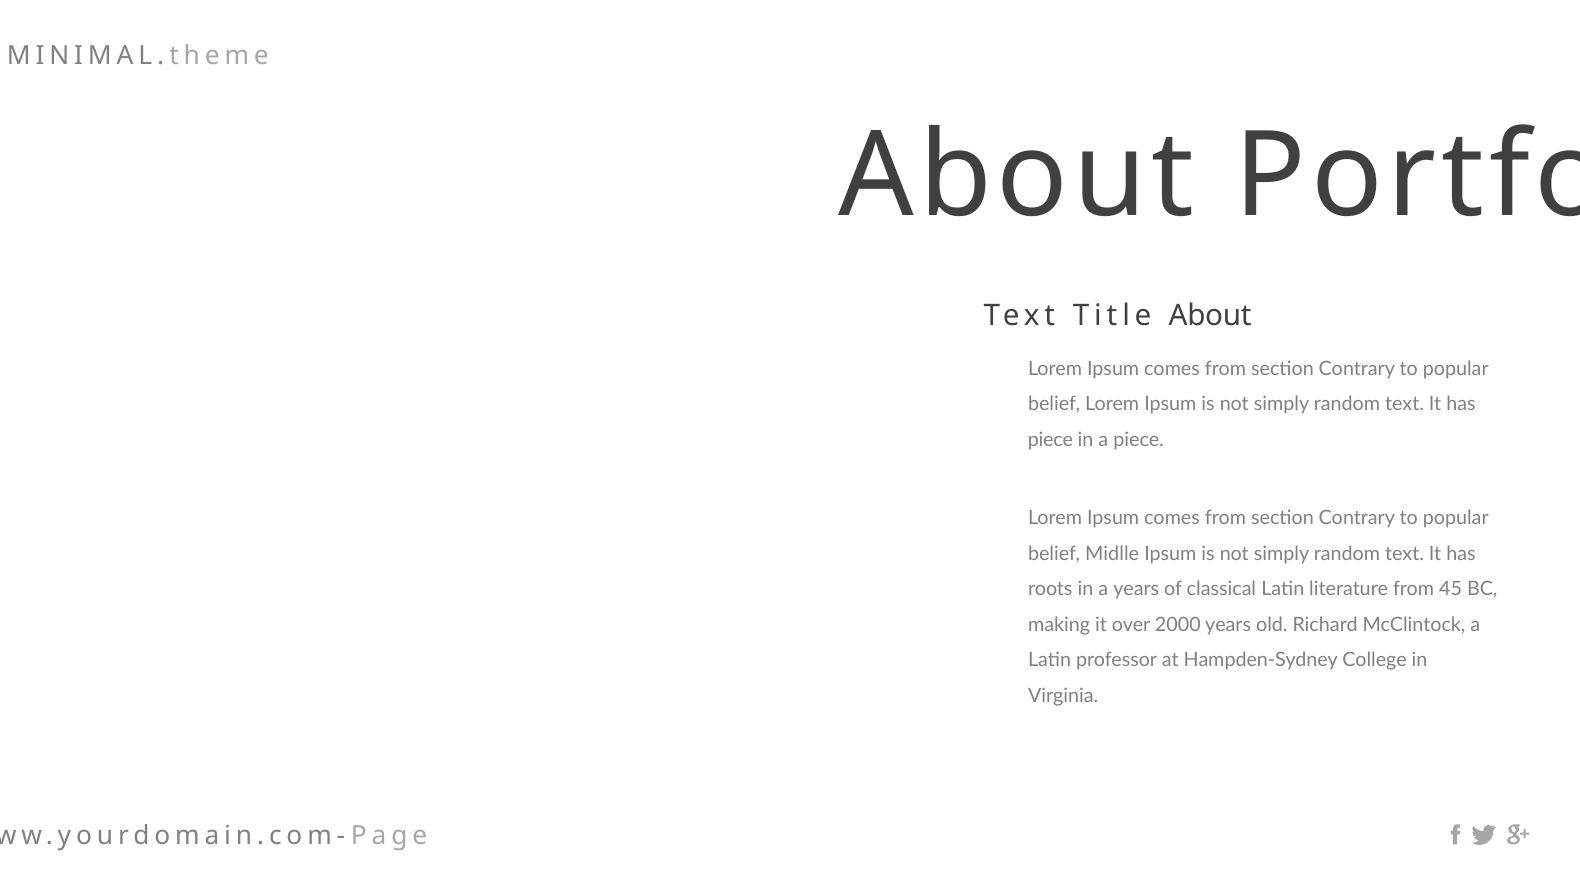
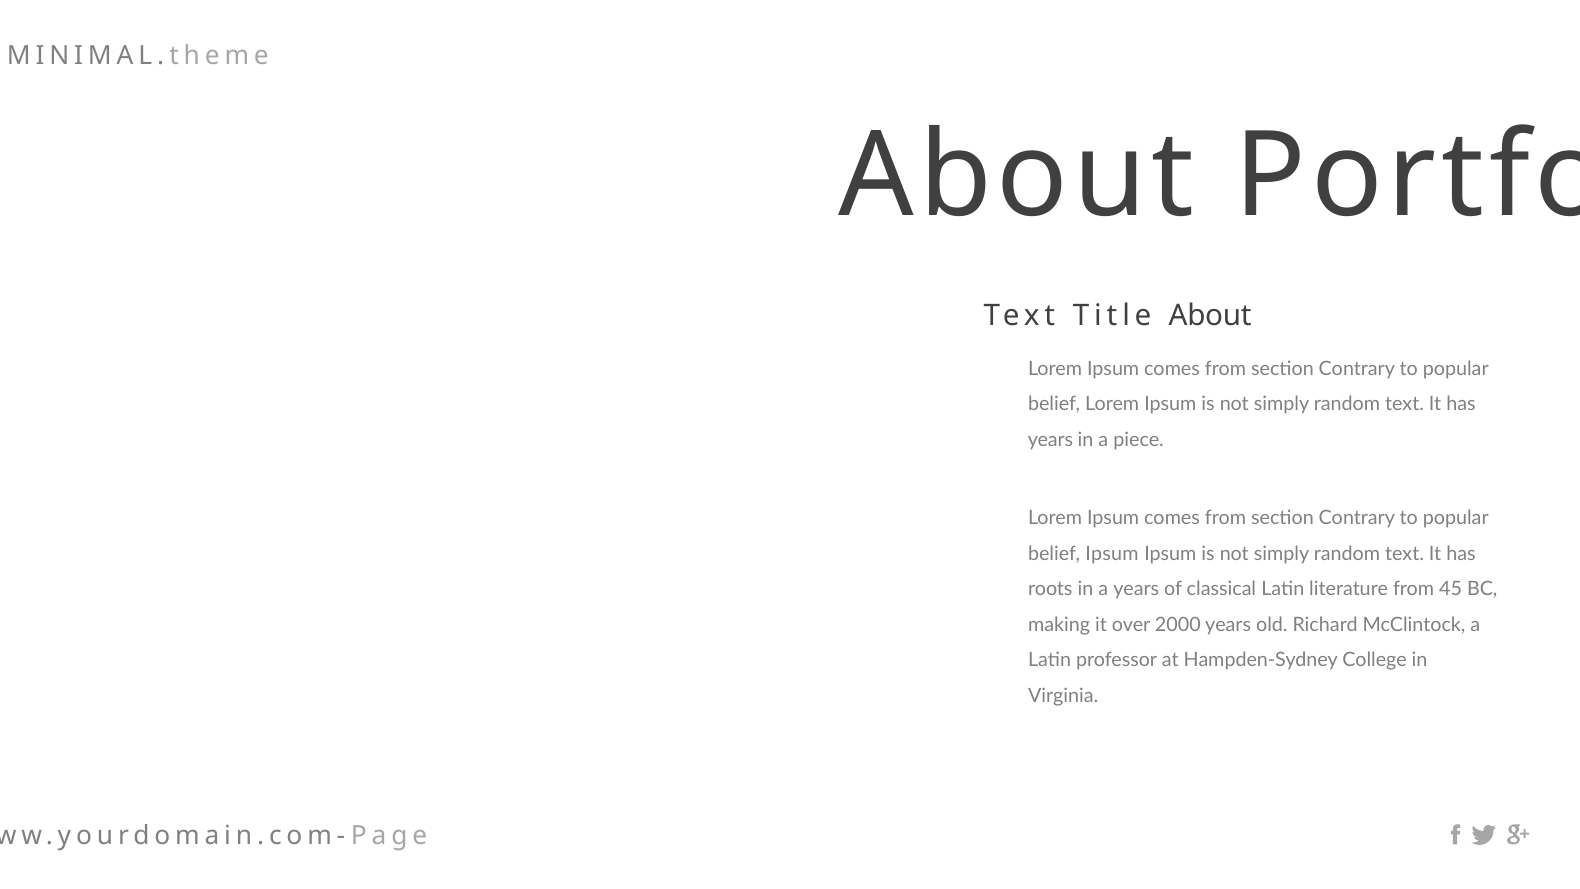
piece at (1050, 440): piece -> years
belief Midlle: Midlle -> Ipsum
